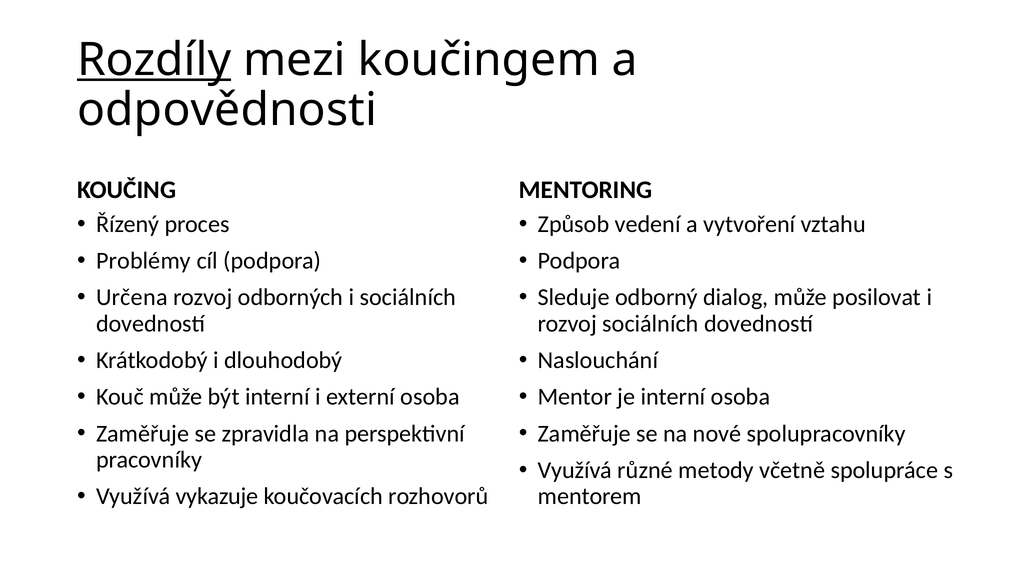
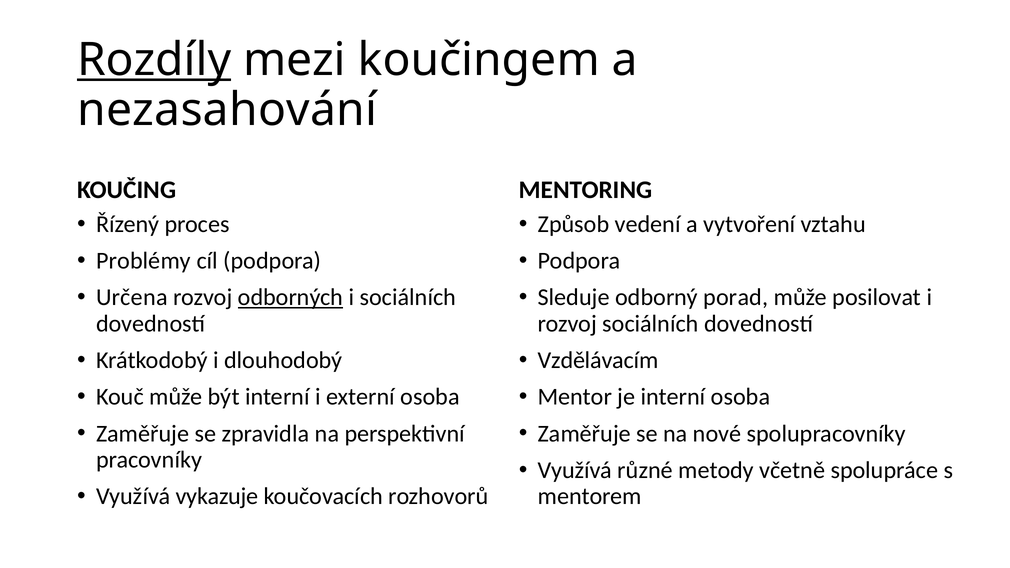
odpovědnosti: odpovědnosti -> nezasahování
odborných underline: none -> present
dialog: dialog -> porad
Naslouchání: Naslouchání -> Vzdělávacím
